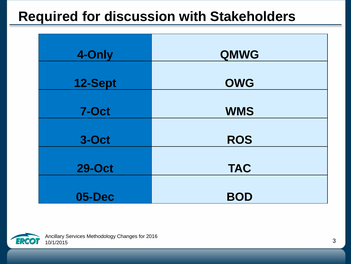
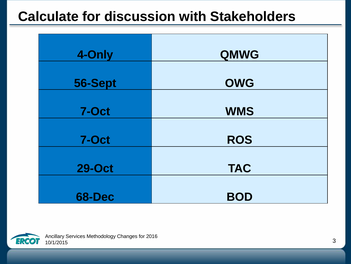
Required: Required -> Calculate
12-Sept: 12-Sept -> 56-Sept
3-Oct at (95, 140): 3-Oct -> 7-Oct
05-Dec: 05-Dec -> 68-Dec
